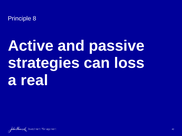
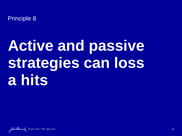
real: real -> hits
